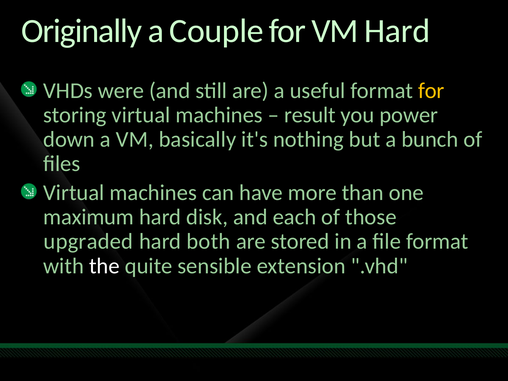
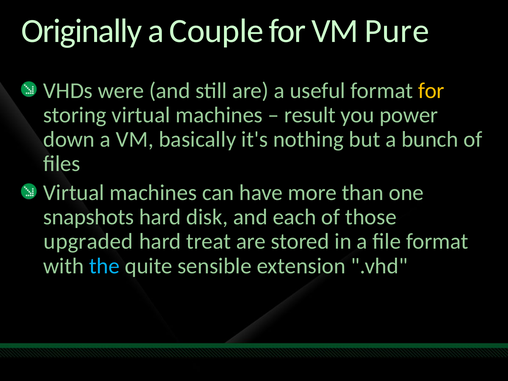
VM Hard: Hard -> Pure
maximum: maximum -> snapshots
both: both -> treat
the colour: white -> light blue
